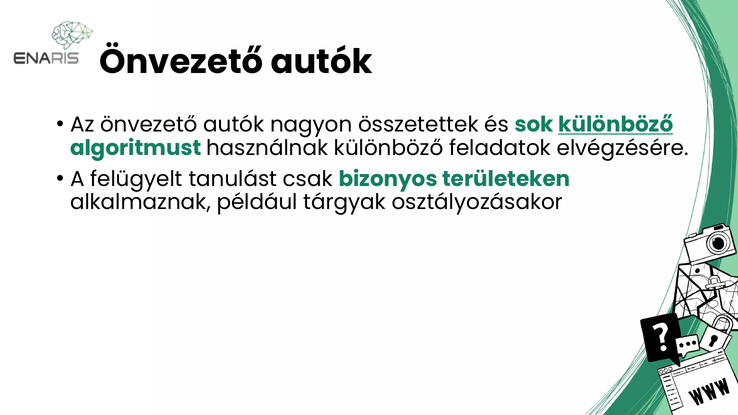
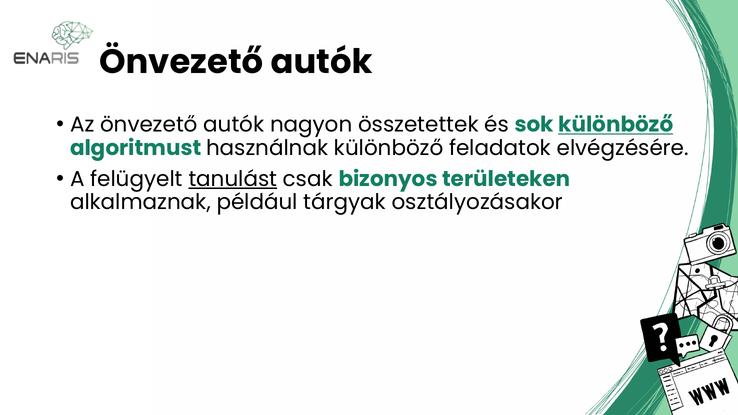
tanulást underline: none -> present
